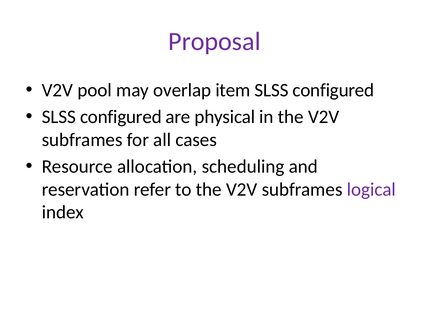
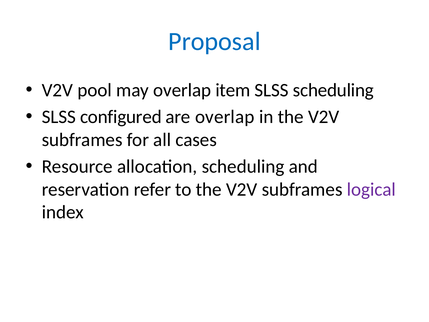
Proposal colour: purple -> blue
configured at (333, 90): configured -> scheduling
are physical: physical -> overlap
